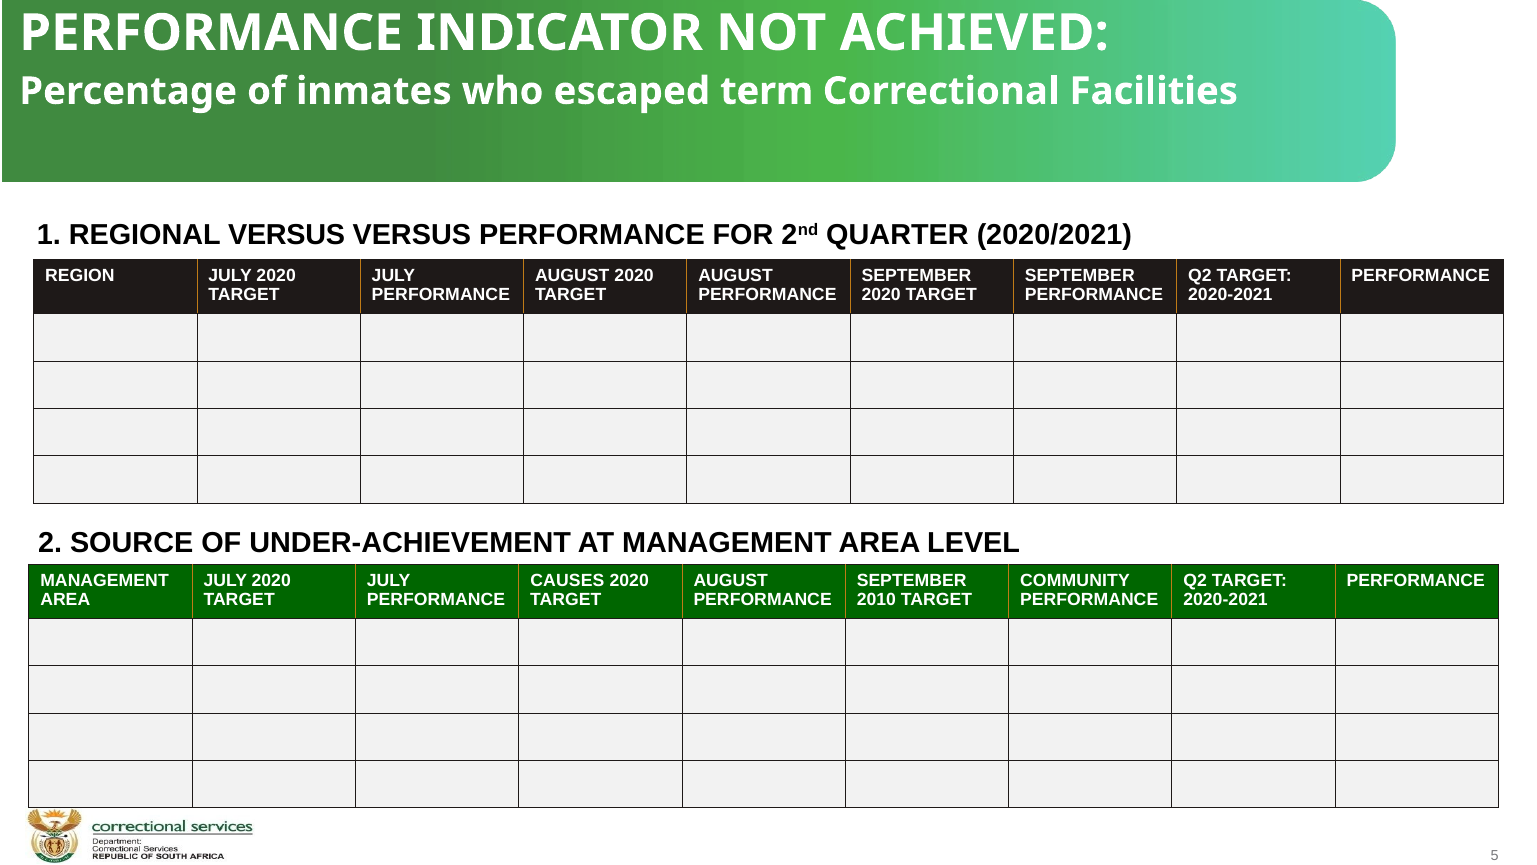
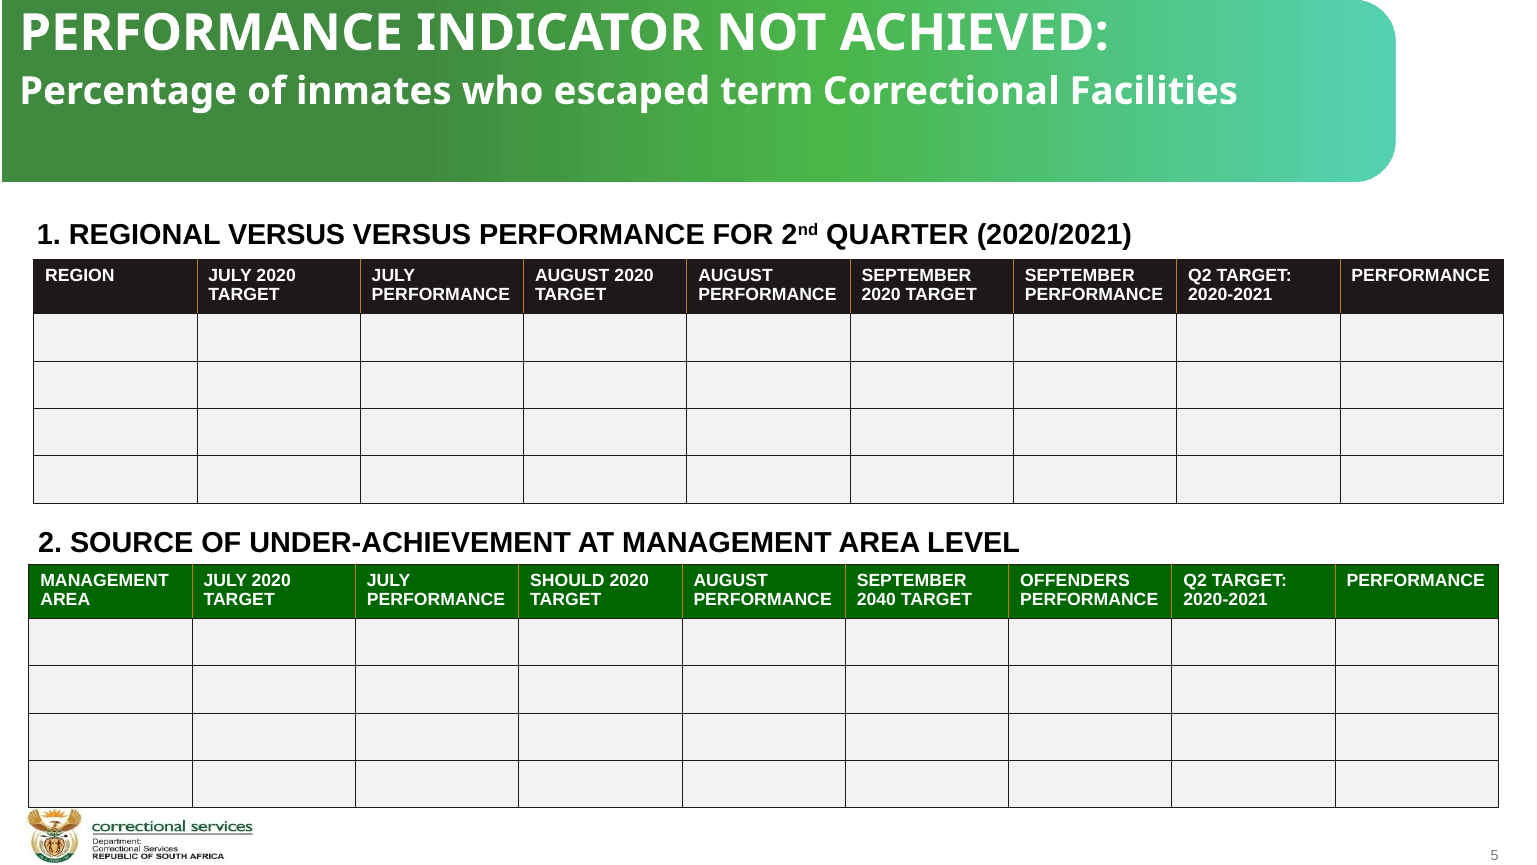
CAUSES: CAUSES -> SHOULD
COMMUNITY: COMMUNITY -> OFFENDERS
2010: 2010 -> 2040
